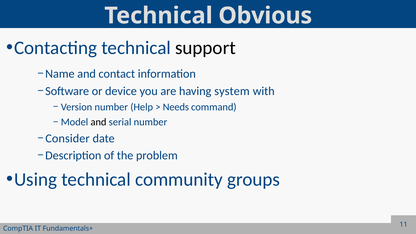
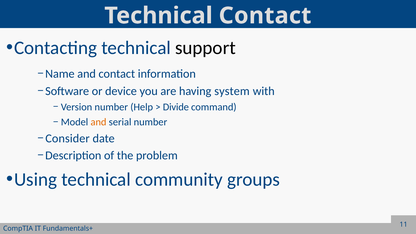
Technical Obvious: Obvious -> Contact
Needs: Needs -> Divide
and at (99, 122) colour: black -> orange
